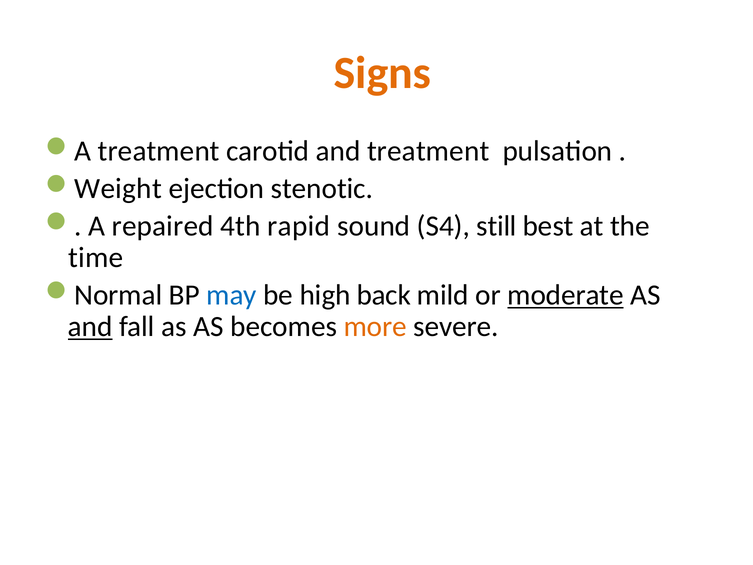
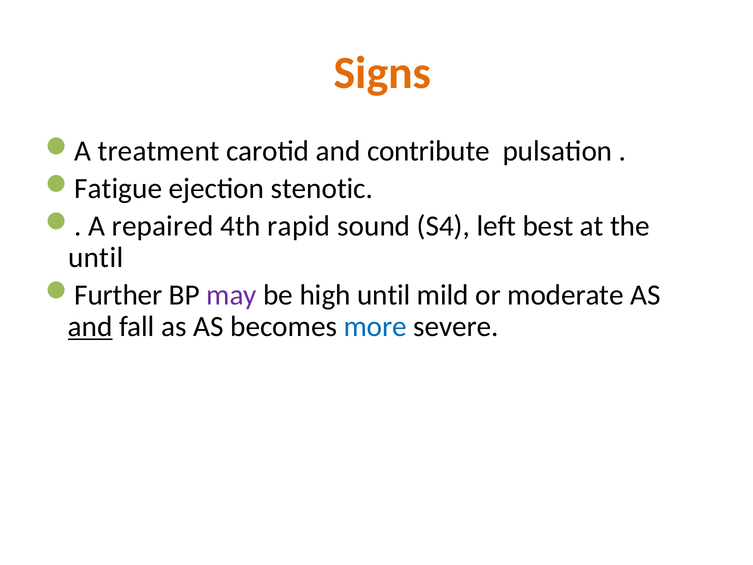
and treatment: treatment -> contribute
Weight: Weight -> Fatigue
still: still -> left
time at (96, 258): time -> until
Normal: Normal -> Further
may colour: blue -> purple
high back: back -> until
moderate underline: present -> none
more colour: orange -> blue
